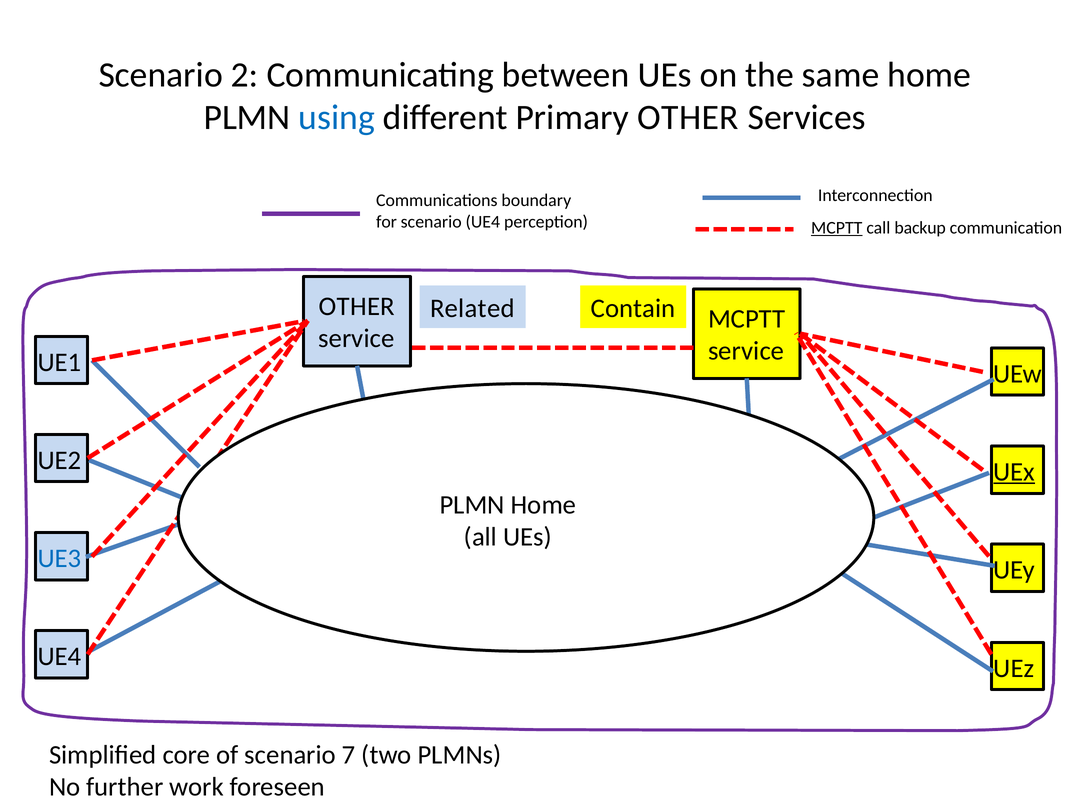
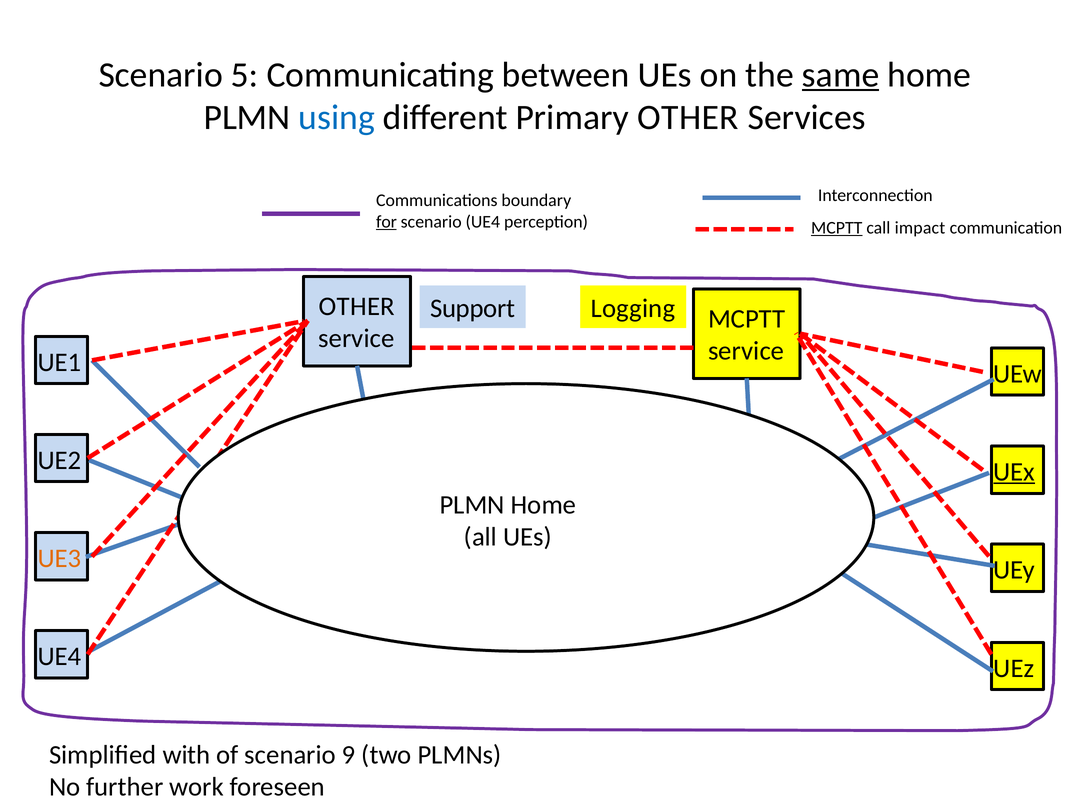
2: 2 -> 5
same underline: none -> present
for underline: none -> present
backup: backup -> impact
Related: Related -> Support
Contain: Contain -> Logging
UE3 colour: blue -> orange
core: core -> with
7: 7 -> 9
